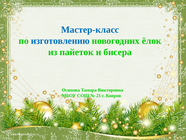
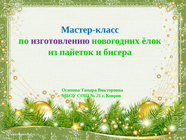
изготовлению colour: blue -> purple
